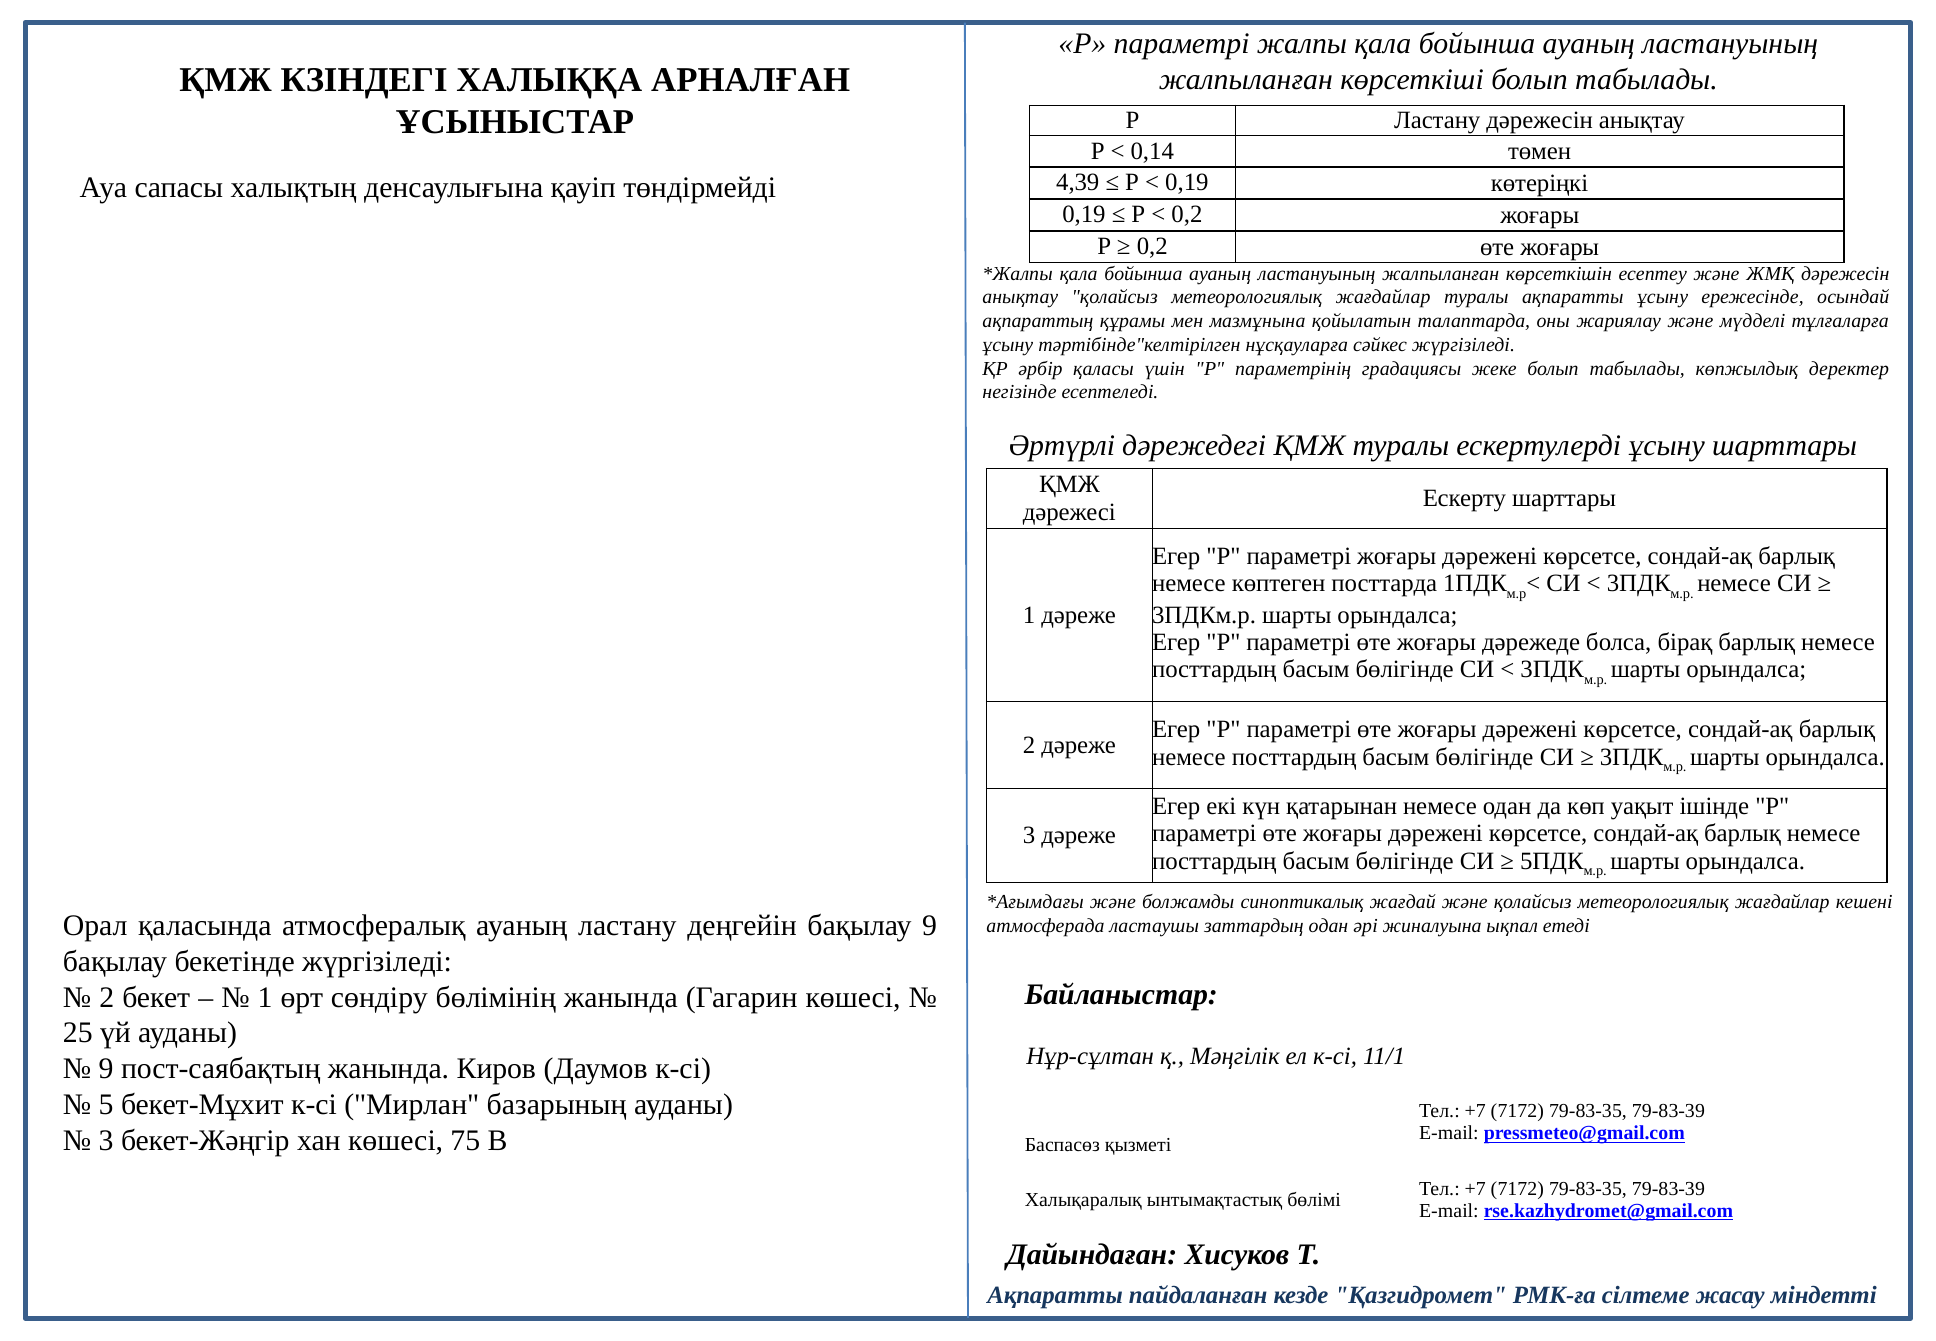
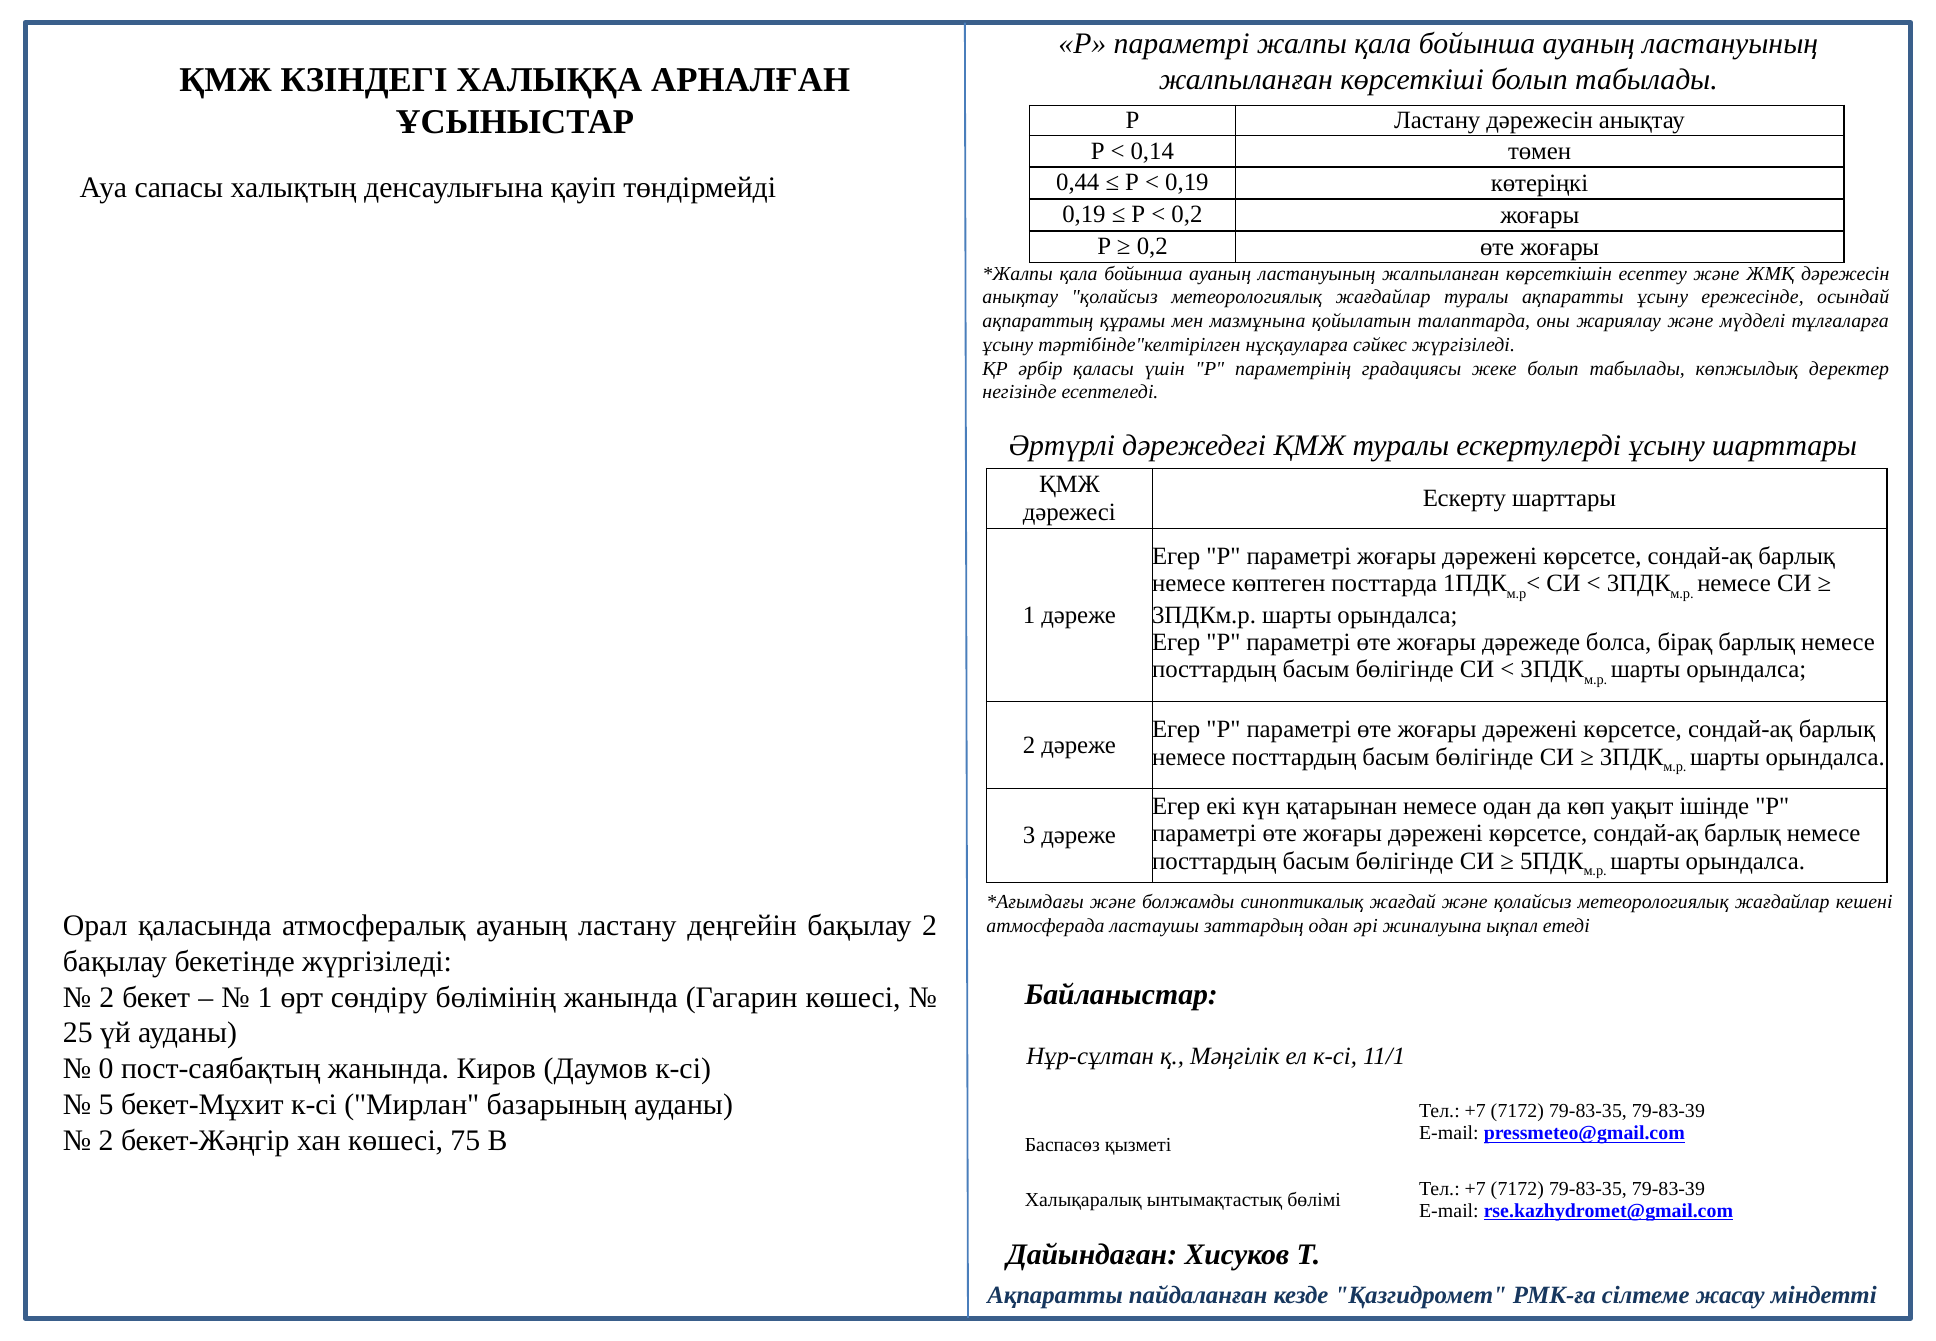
4,39: 4,39 -> 0,44
бақылау 9: 9 -> 2
9 at (106, 1068): 9 -> 0
3 at (106, 1140): 3 -> 2
